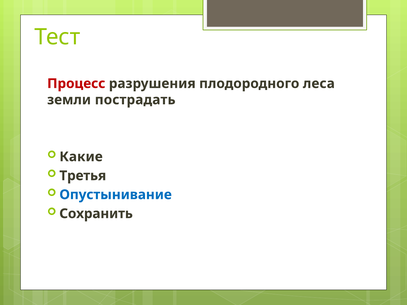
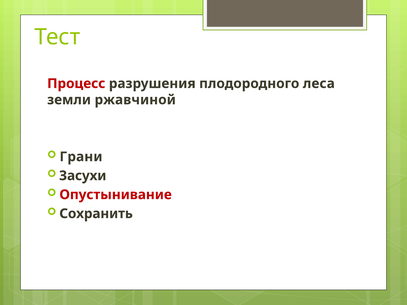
пострадать: пострадать -> ржавчиной
Какие: Какие -> Грани
Третья: Третья -> Засухи
Опустынивание colour: blue -> red
